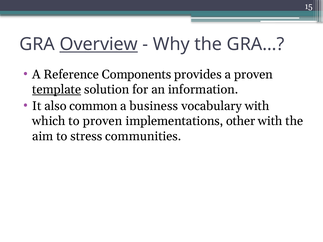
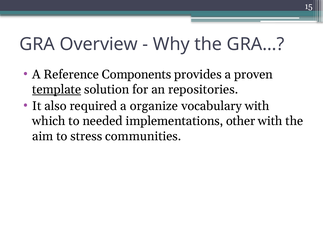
Overview underline: present -> none
information: information -> repositories
common: common -> required
business: business -> organize
to proven: proven -> needed
